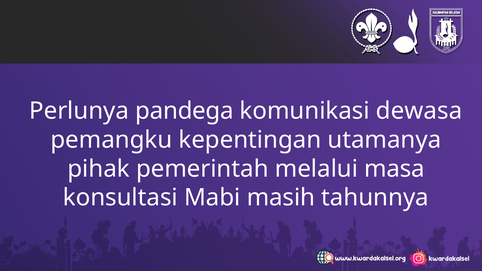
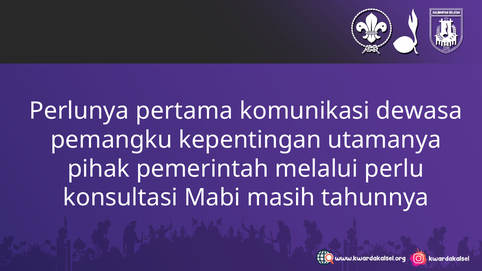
pandega: pandega -> pertama
masa: masa -> perlu
